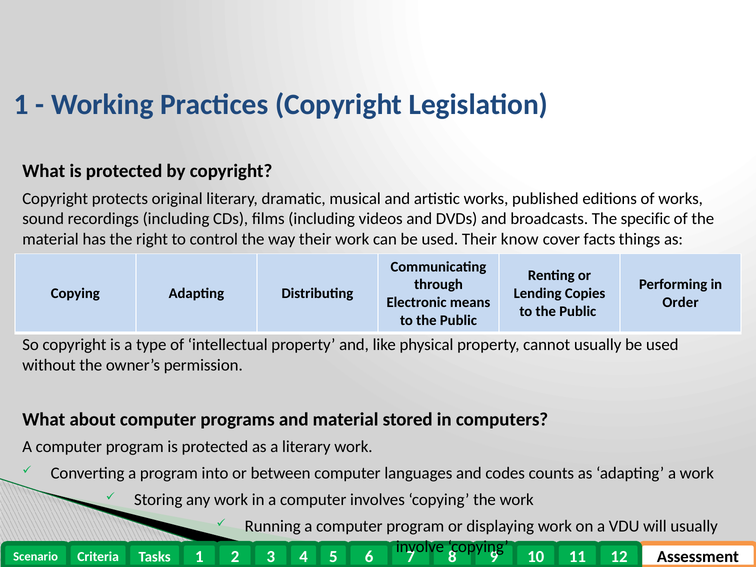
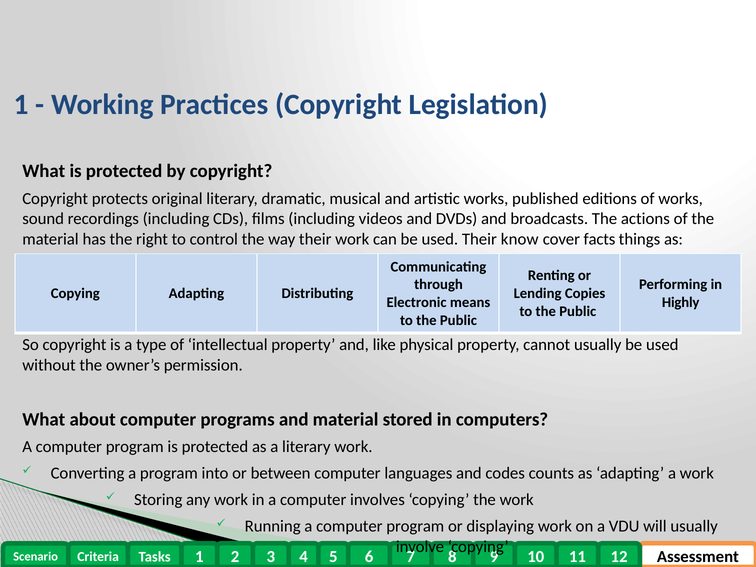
specific: specific -> actions
Order: Order -> Highly
